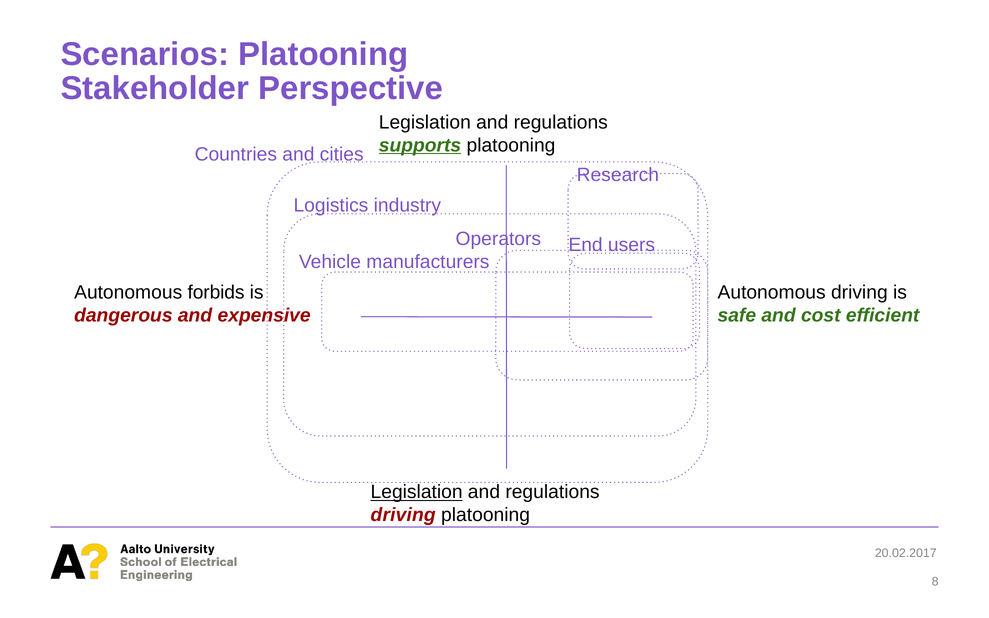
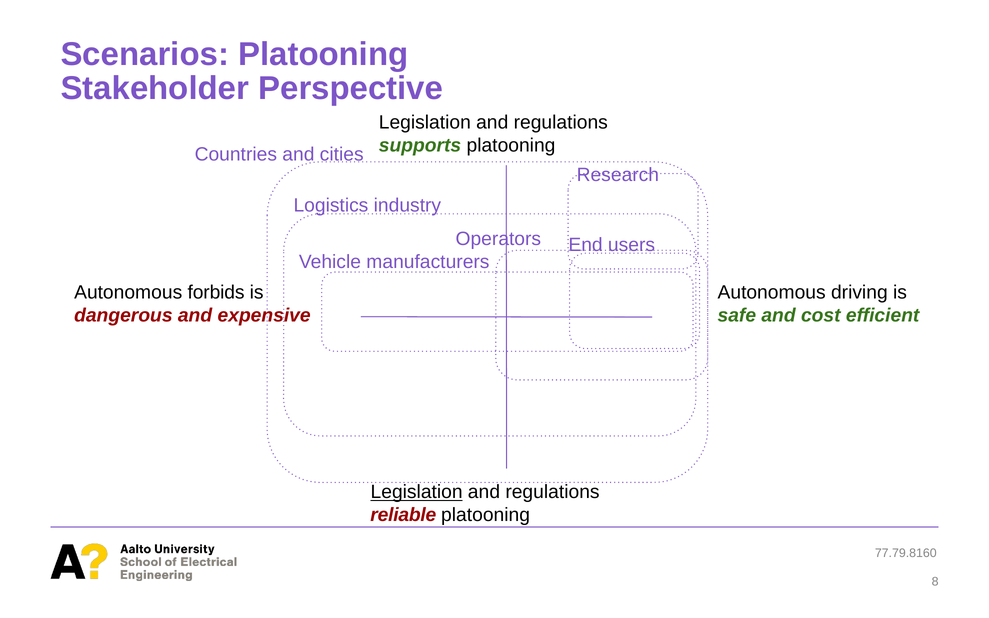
supports underline: present -> none
driving at (403, 515): driving -> reliable
20.02.2017: 20.02.2017 -> 77.79.8160
